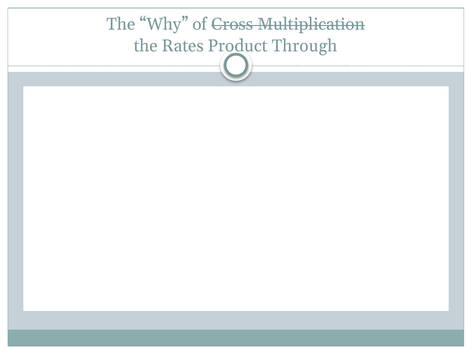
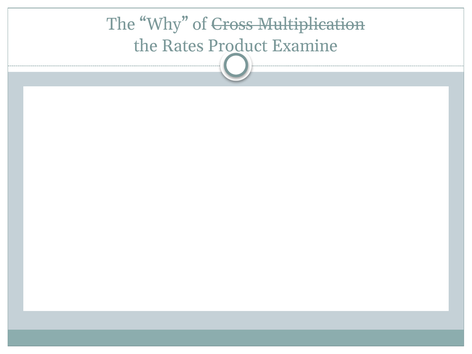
Through: Through -> Examine
